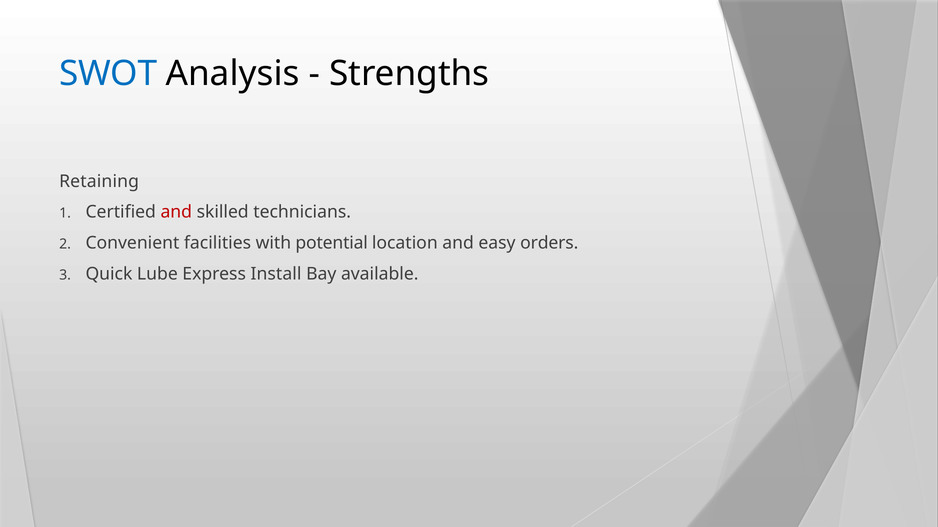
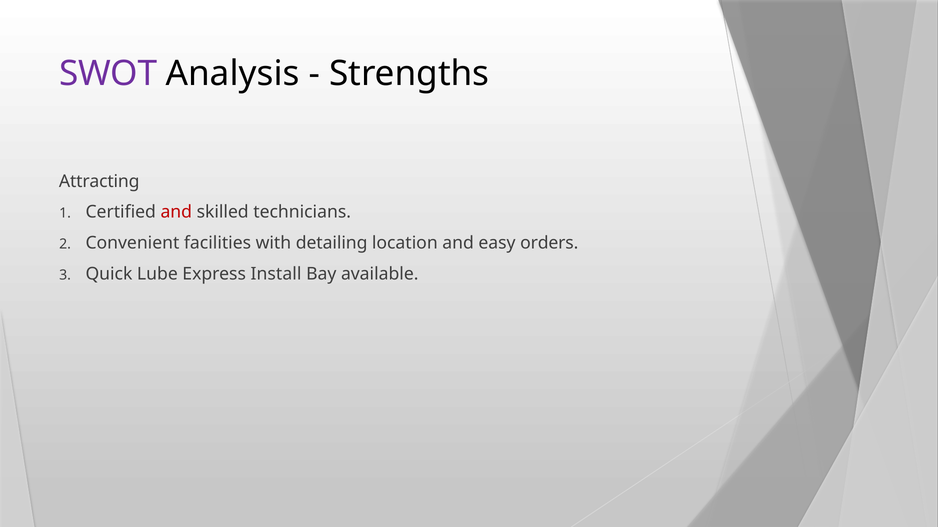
SWOT colour: blue -> purple
Retaining: Retaining -> Attracting
potential: potential -> detailing
